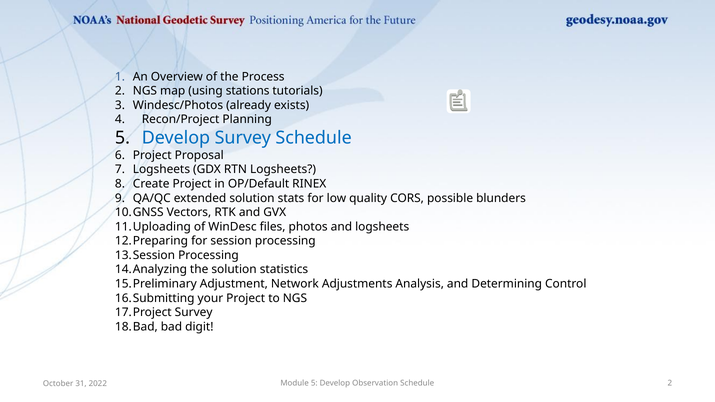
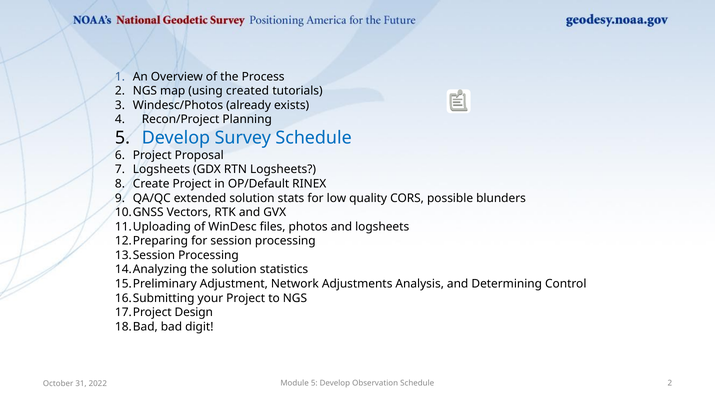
stations: stations -> created
Survey at (194, 313): Survey -> Design
